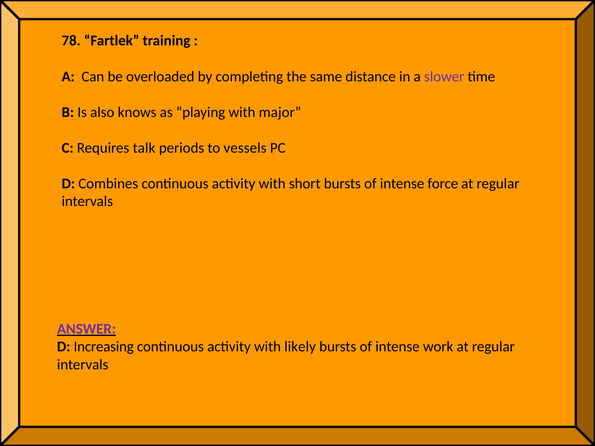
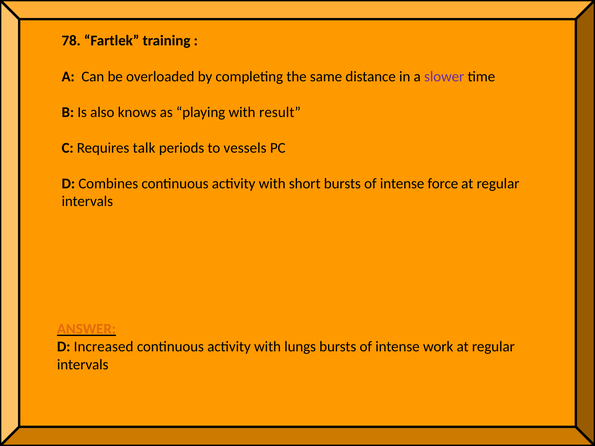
major: major -> result
ANSWER colour: purple -> orange
Increasing: Increasing -> Increased
likely: likely -> lungs
